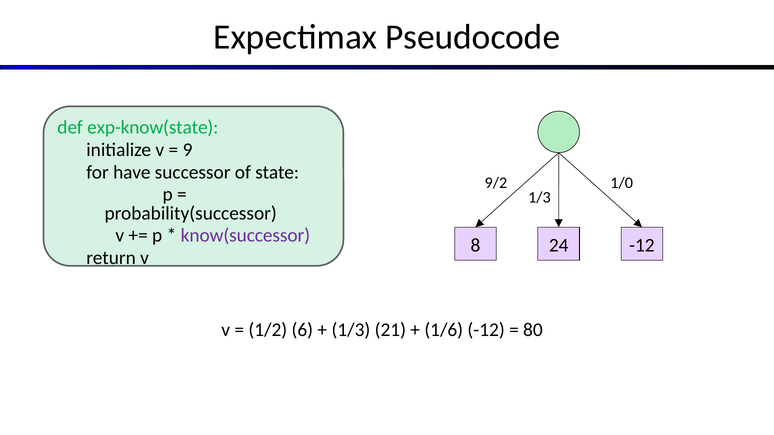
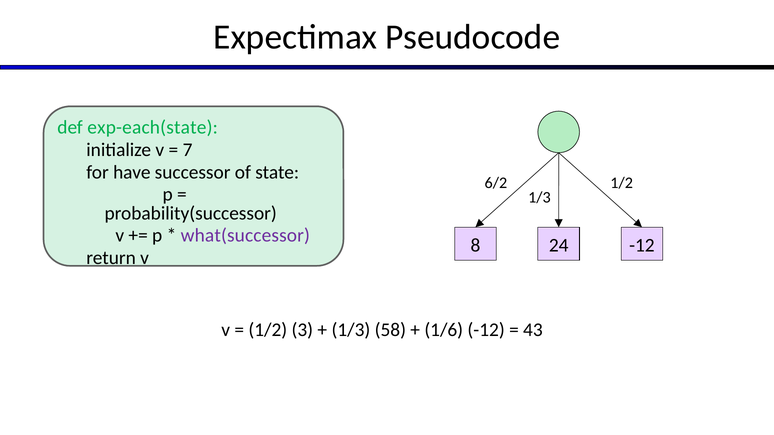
exp-know(state: exp-know(state -> exp-each(state
9 at (188, 150): 9 -> 7
9/2: 9/2 -> 6/2
1/0 at (622, 183): 1/0 -> 1/2
know(successor: know(successor -> what(successor
6: 6 -> 3
21: 21 -> 58
80: 80 -> 43
